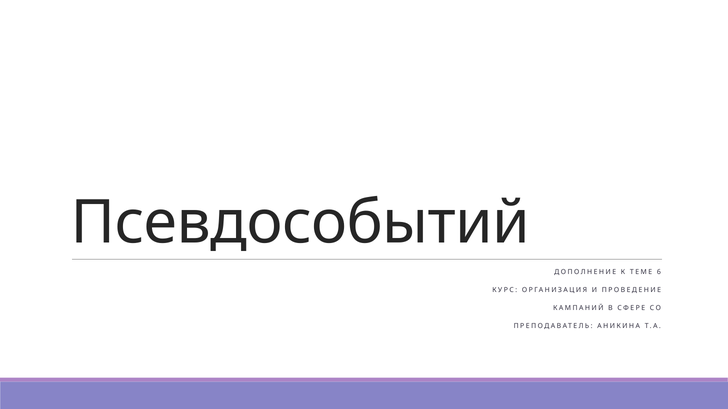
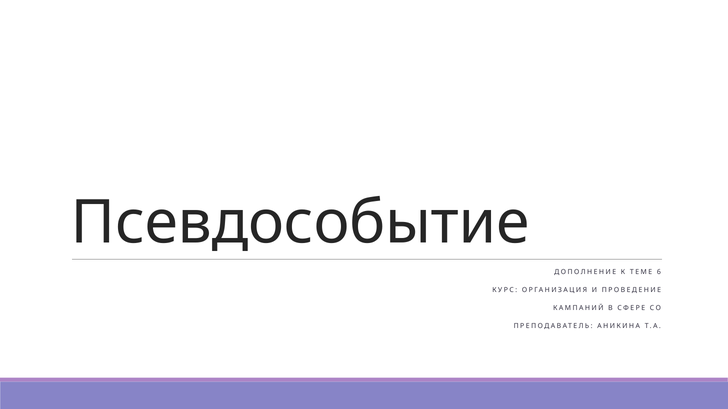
Псевдособытий: Псевдособытий -> Псевдособытие
